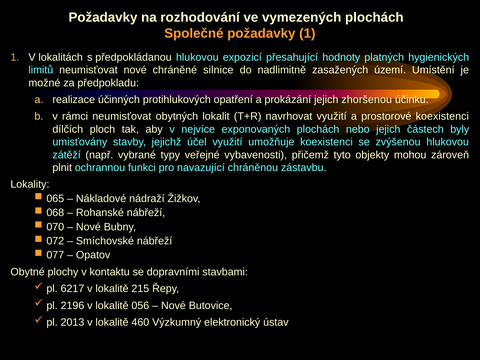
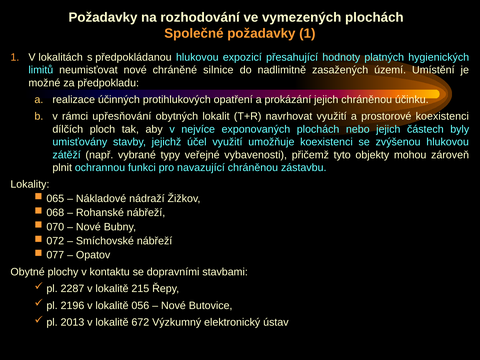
jejich zhoršenou: zhoršenou -> chráněnou
rámci neumisťovat: neumisťovat -> upřesňování
6217: 6217 -> 2287
460: 460 -> 672
